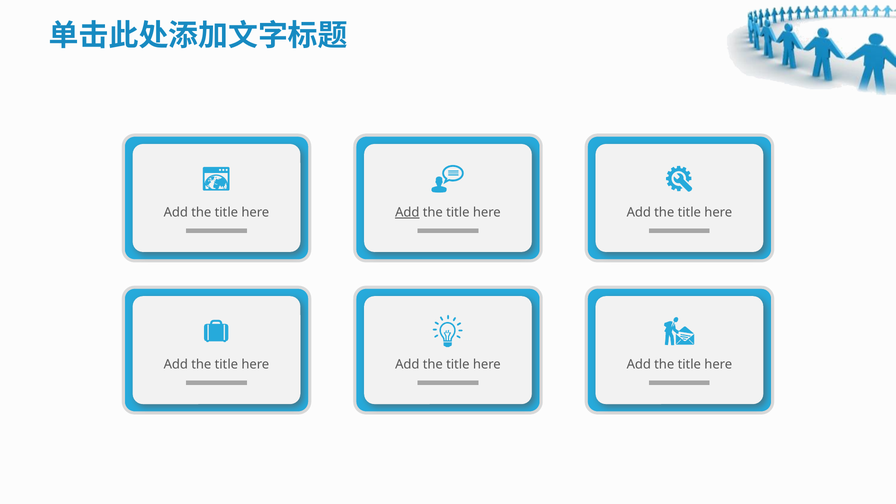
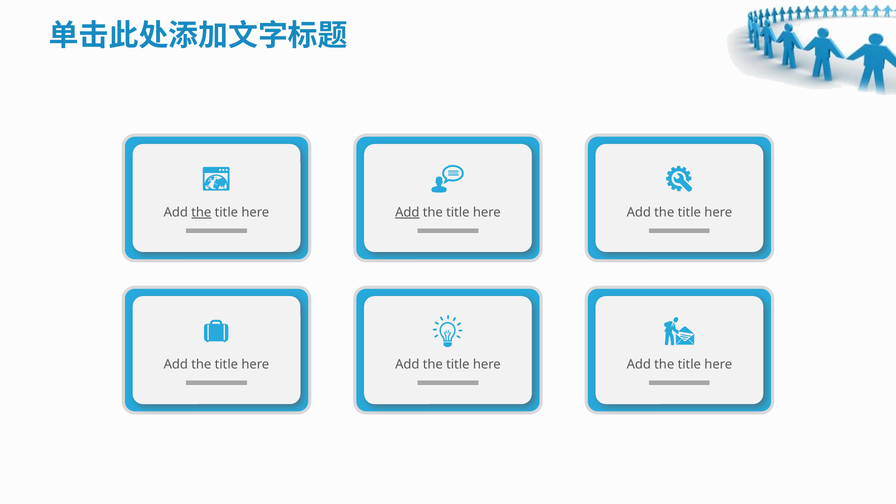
the at (201, 212) underline: none -> present
